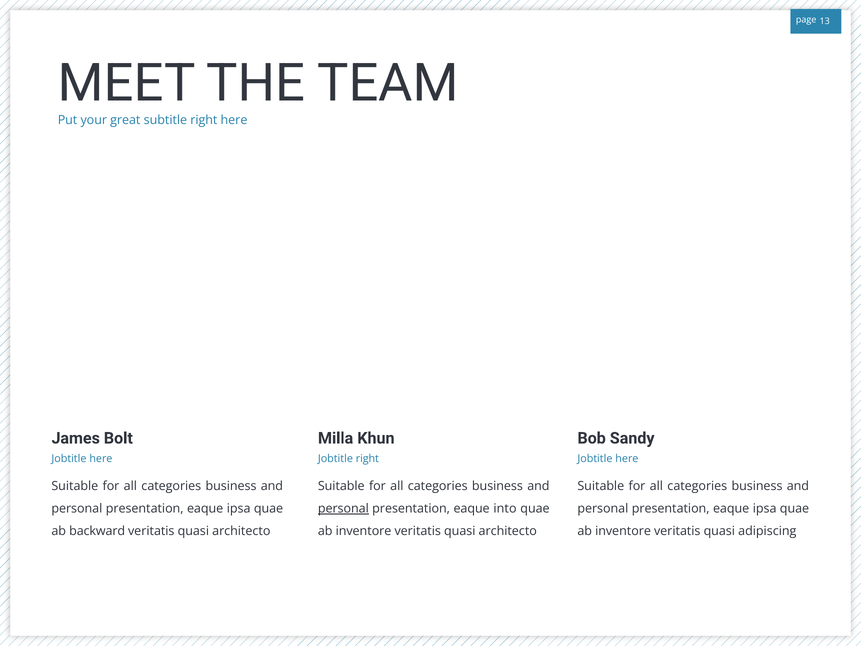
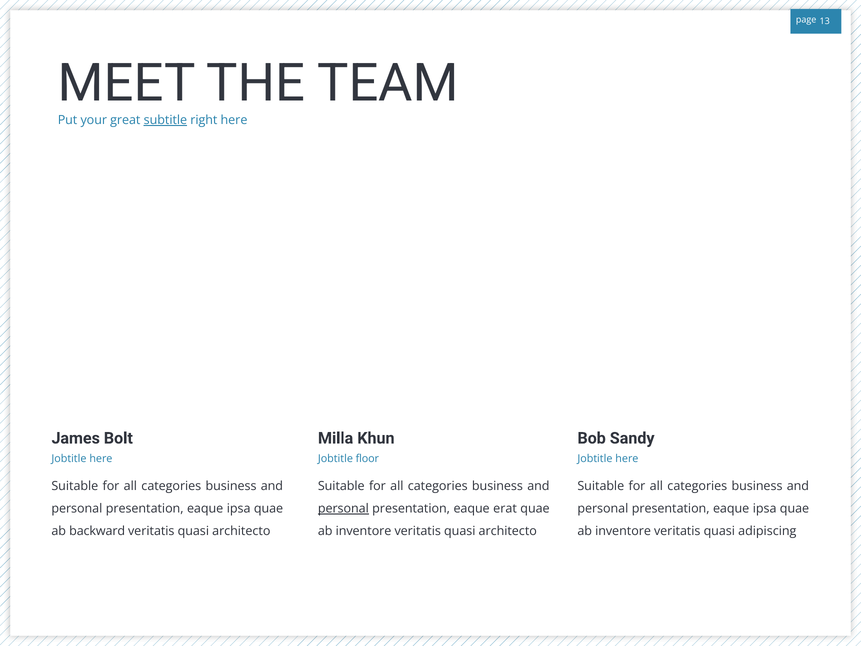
subtitle underline: none -> present
Jobtitle right: right -> floor
into: into -> erat
